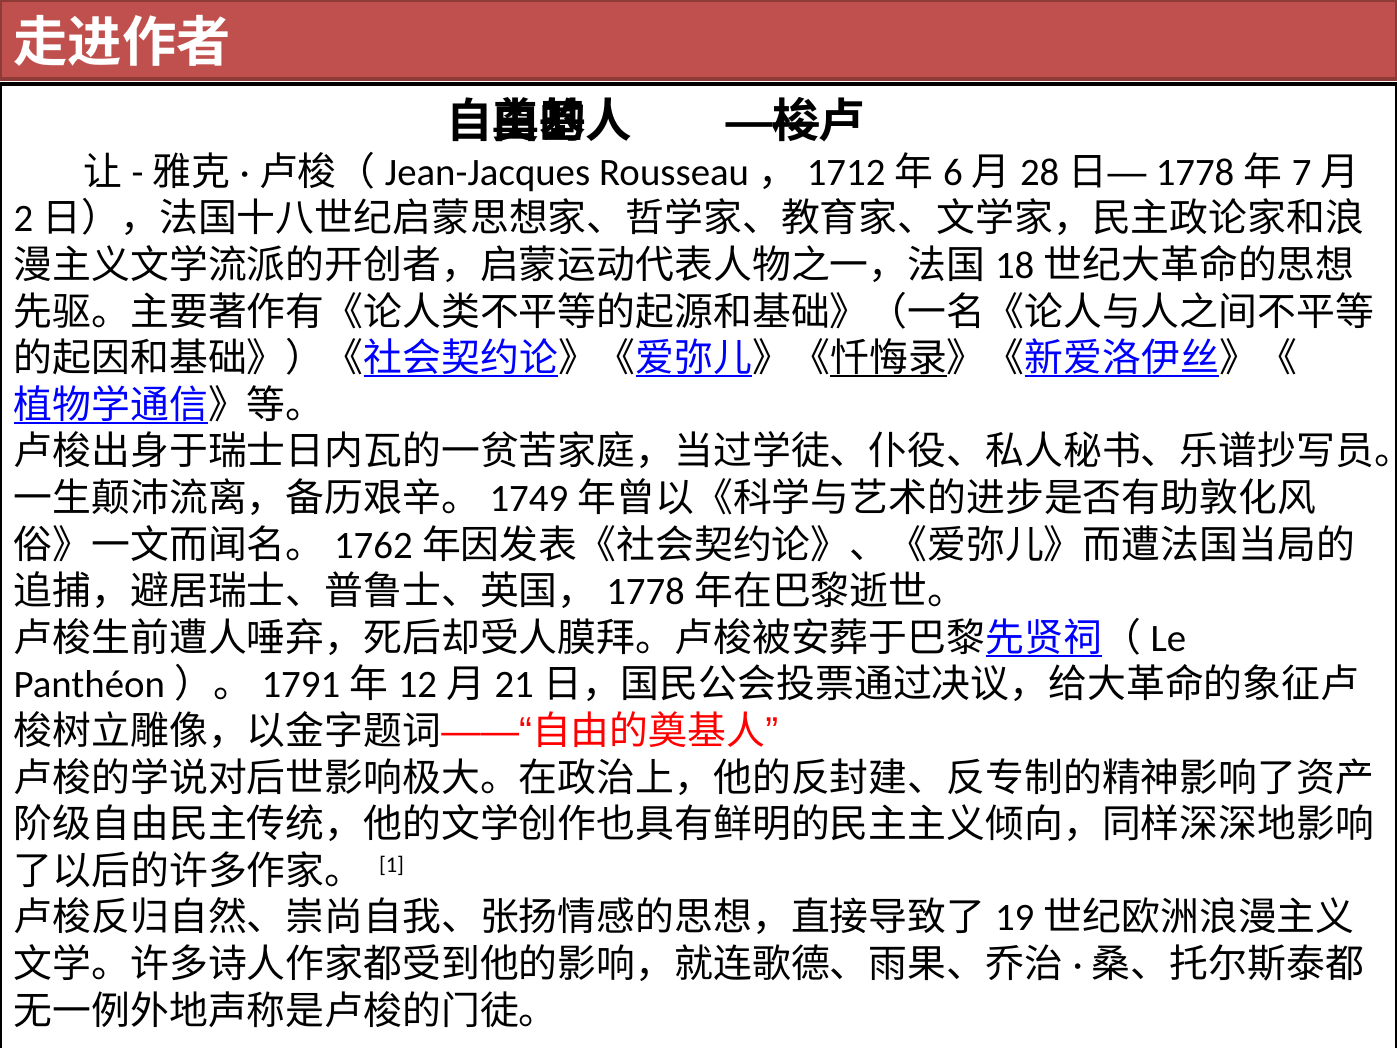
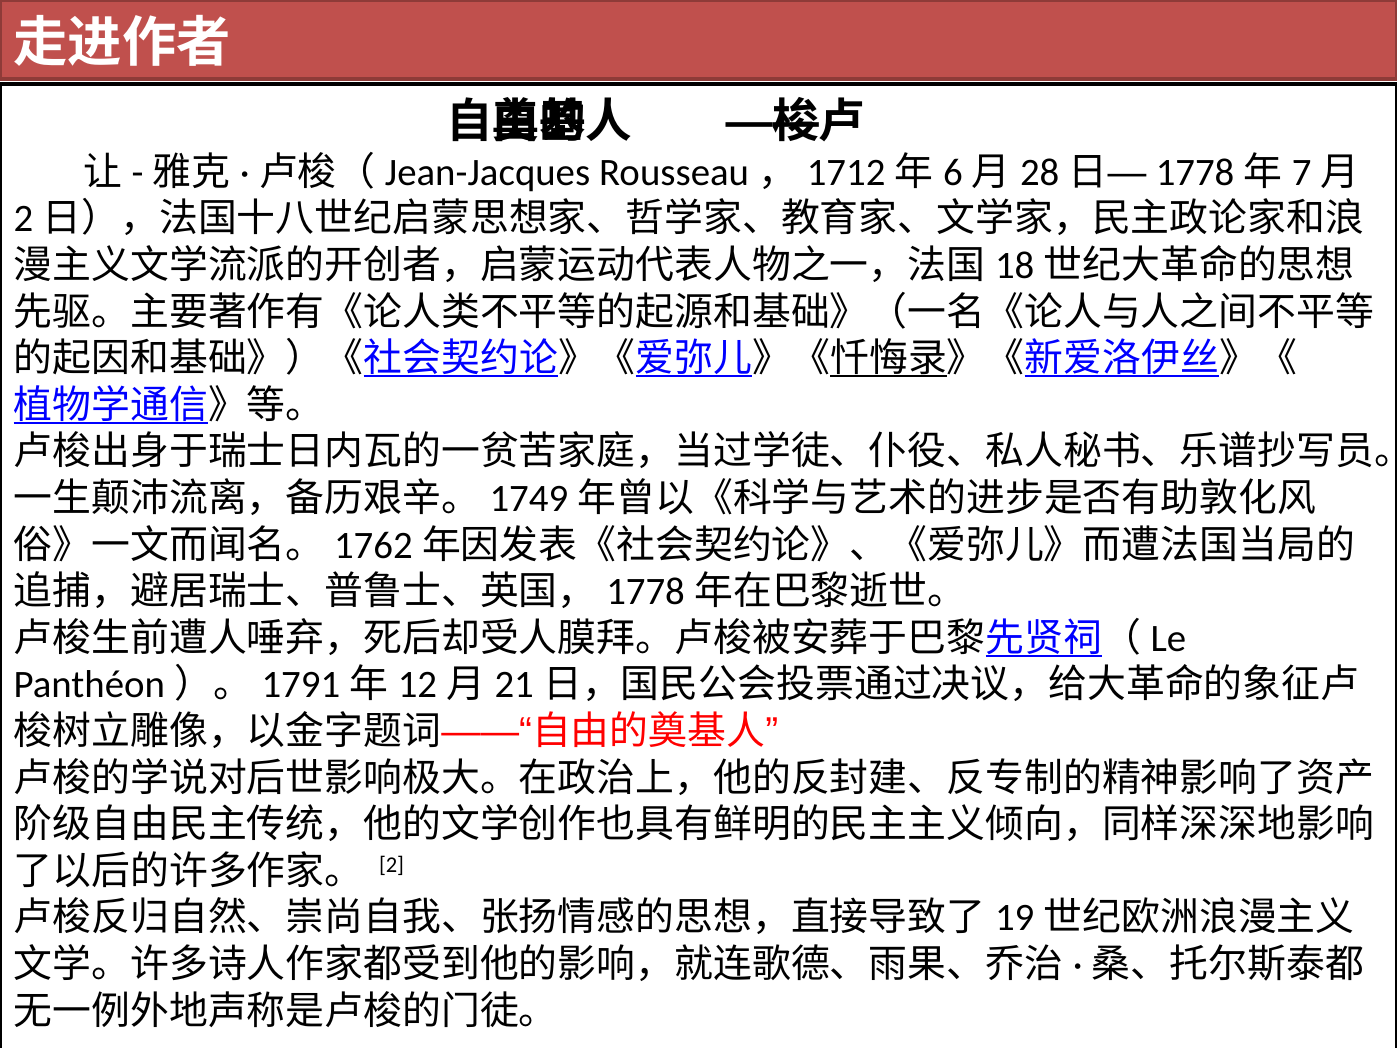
1: 1 -> 2
